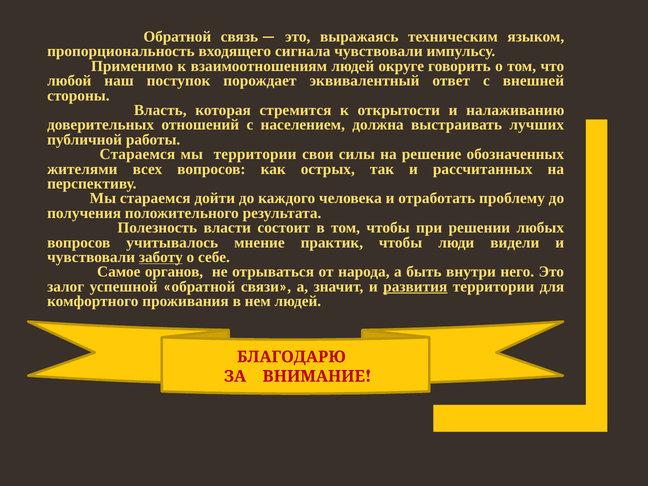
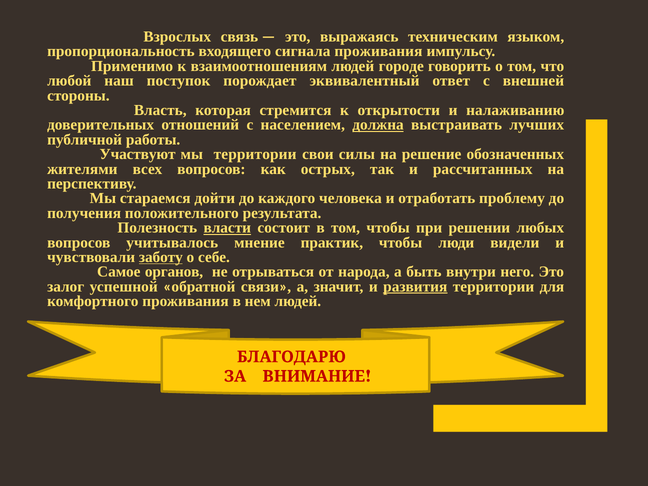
Обратной at (177, 37): Обратной -> Взрослых
сигнала чувствовали: чувствовали -> проживания
округе: округе -> городе
должна underline: none -> present
Стараемся at (137, 154): Стараемся -> Участвуют
власти underline: none -> present
